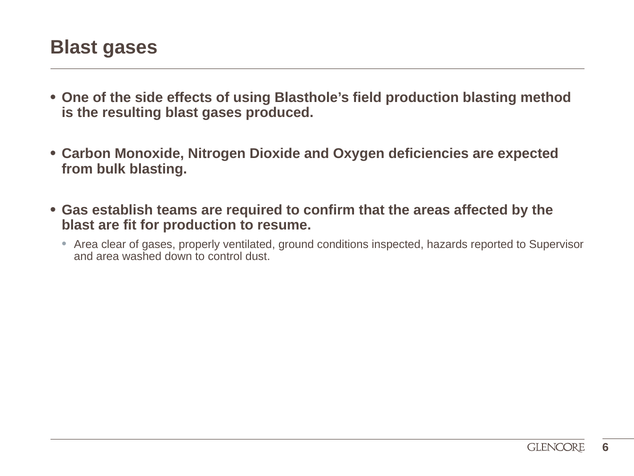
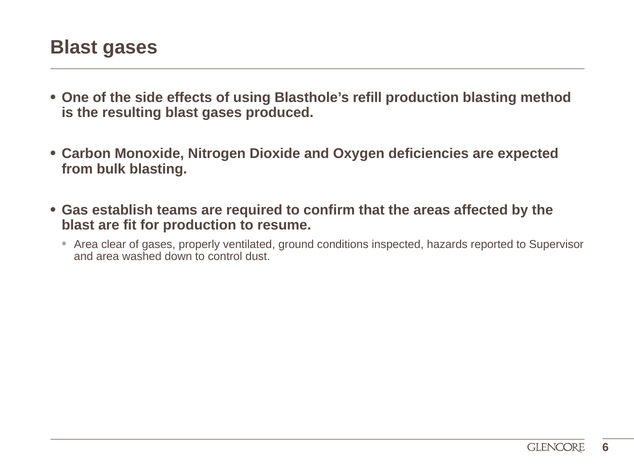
field: field -> refill
